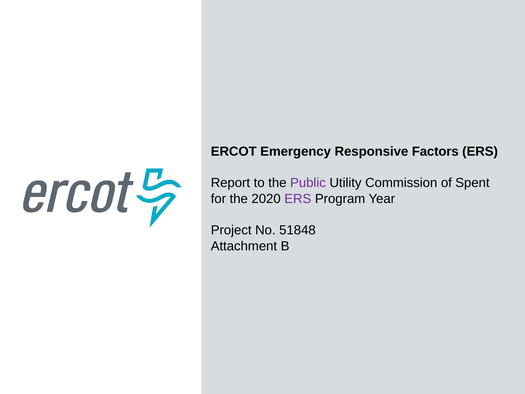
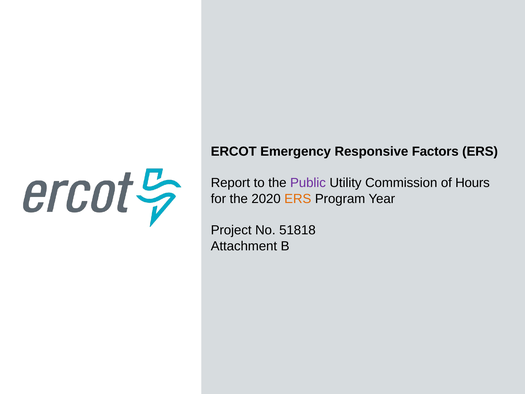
Spent: Spent -> Hours
ERS at (298, 199) colour: purple -> orange
51848: 51848 -> 51818
